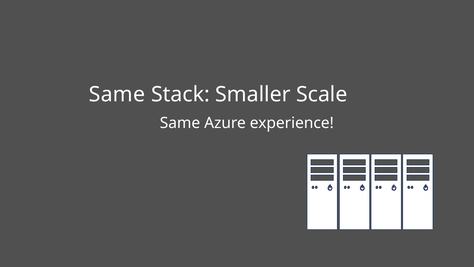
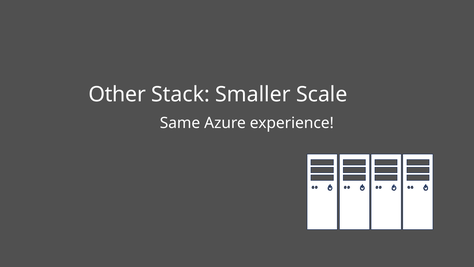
Same at (117, 94): Same -> Other
